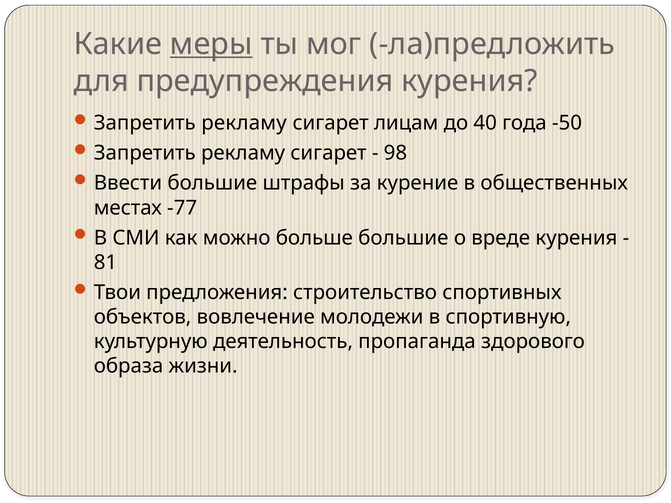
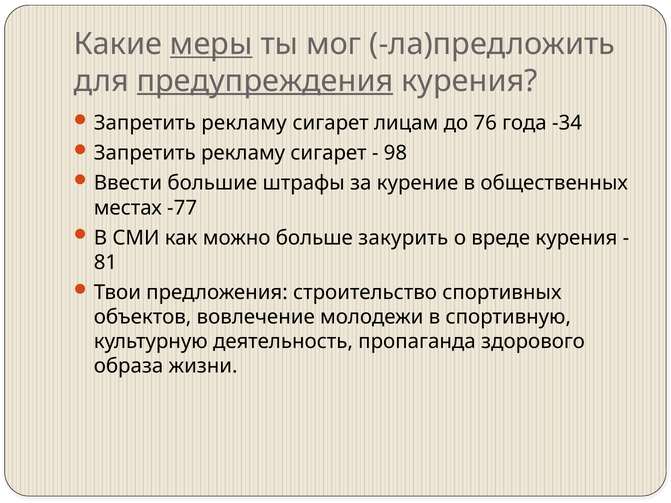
предупреждения underline: none -> present
40: 40 -> 76
-50: -50 -> -34
больше большие: большие -> закурить
